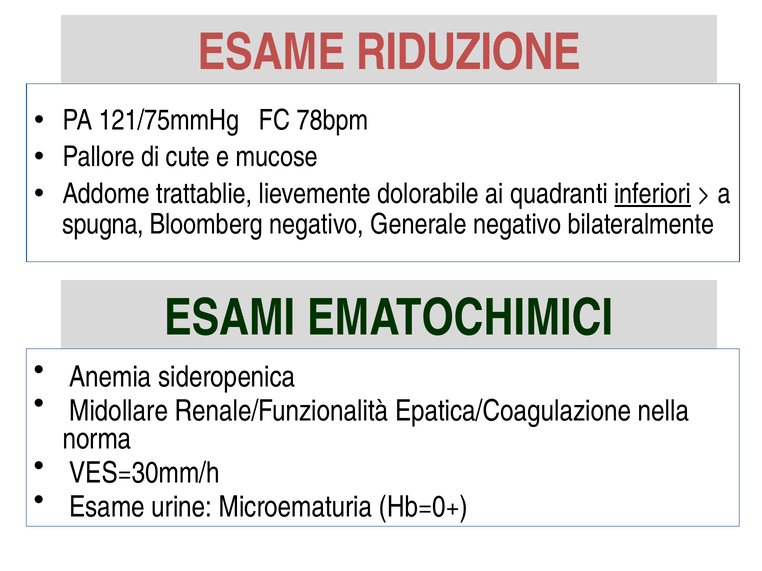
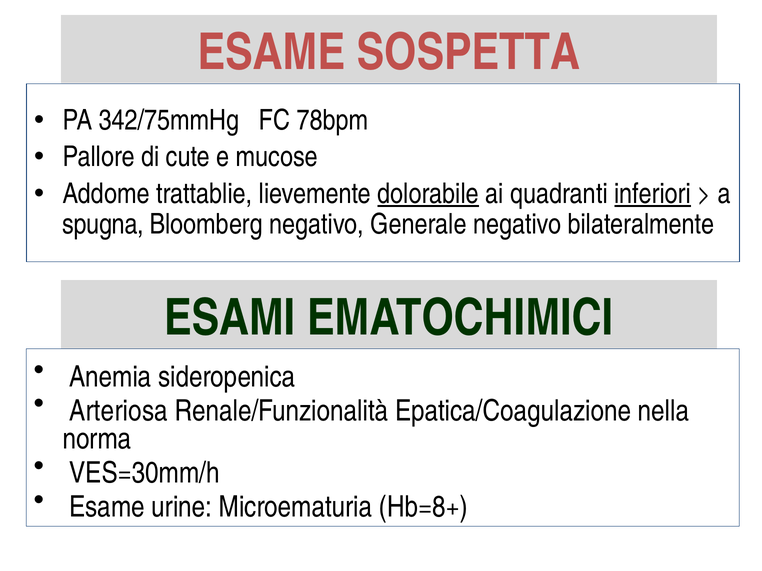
RIDUZIONE: RIDUZIONE -> SOSPETTA
121/75mmHg: 121/75mmHg -> 342/75mmHg
dolorabile underline: none -> present
Midollare: Midollare -> Arteriosa
Hb=0+: Hb=0+ -> Hb=8+
